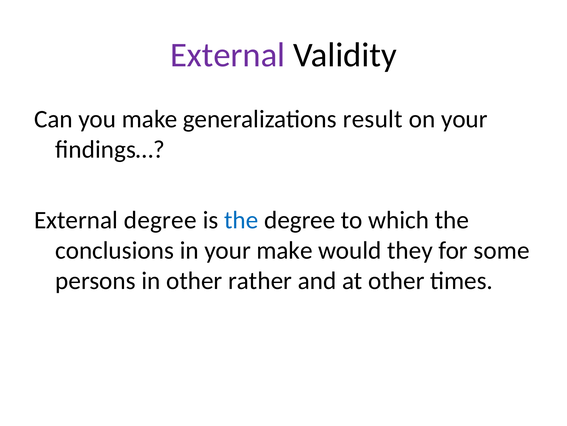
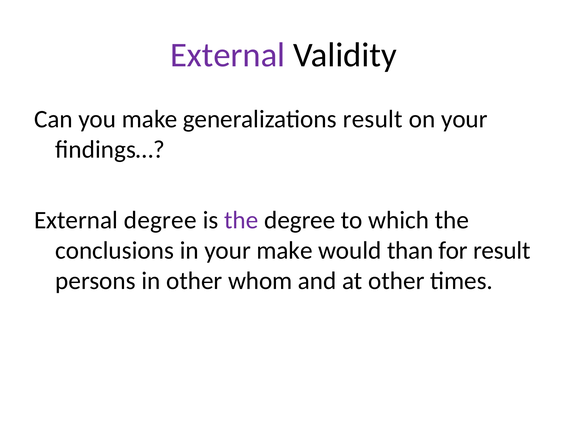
the at (241, 220) colour: blue -> purple
they: they -> than
for some: some -> result
rather: rather -> whom
